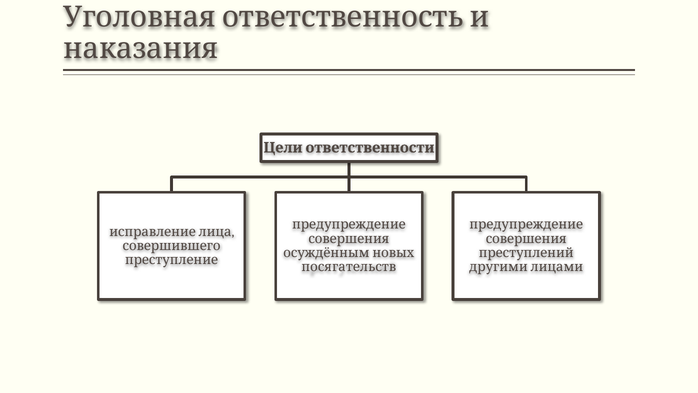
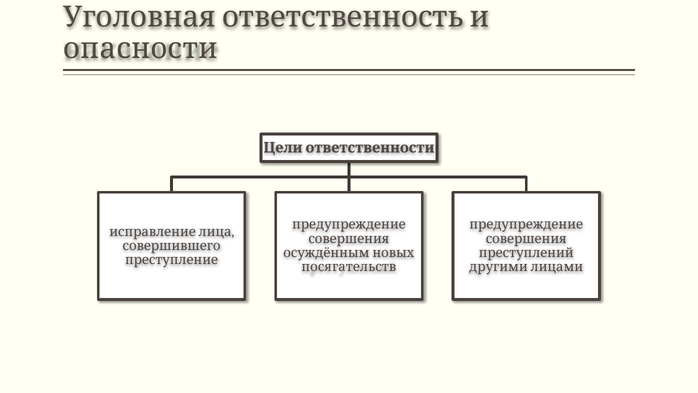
наказания: наказания -> опасности
